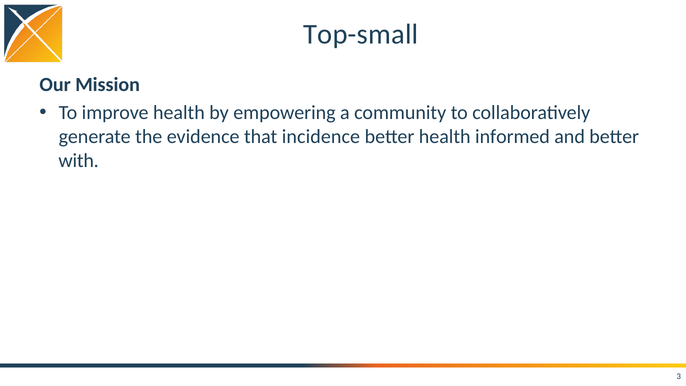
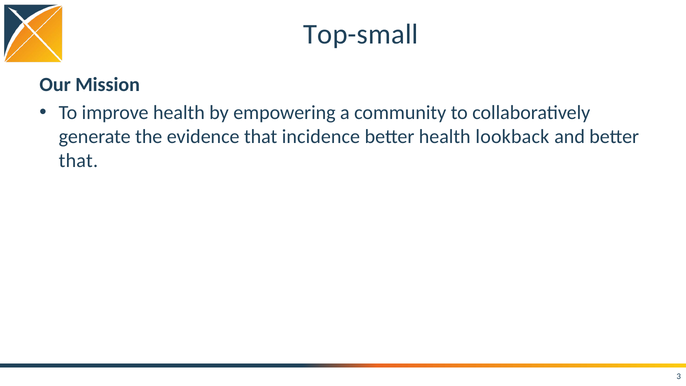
informed: informed -> lookback
with at (79, 160): with -> that
